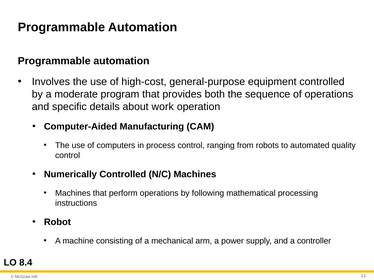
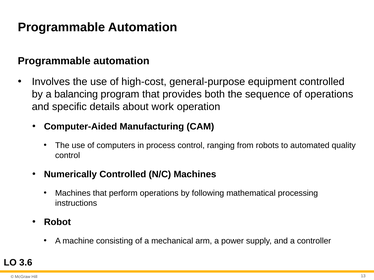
moderate: moderate -> balancing
8.4: 8.4 -> 3.6
